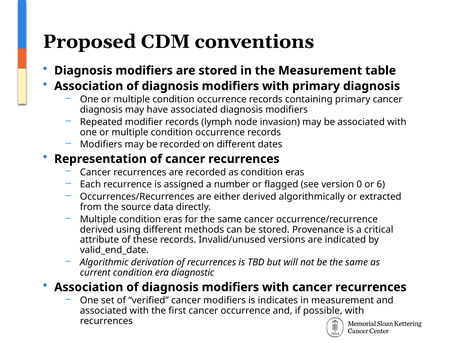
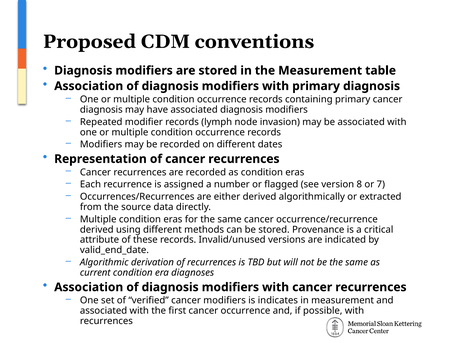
0: 0 -> 8
6: 6 -> 7
diagnostic: diagnostic -> diagnoses
